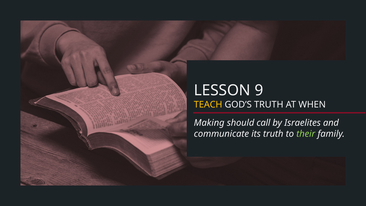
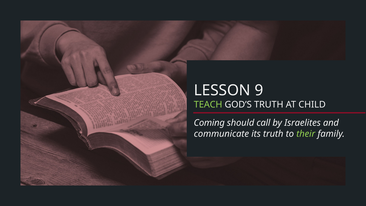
TEACH colour: yellow -> light green
WHEN: WHEN -> CHILD
Making: Making -> Coming
